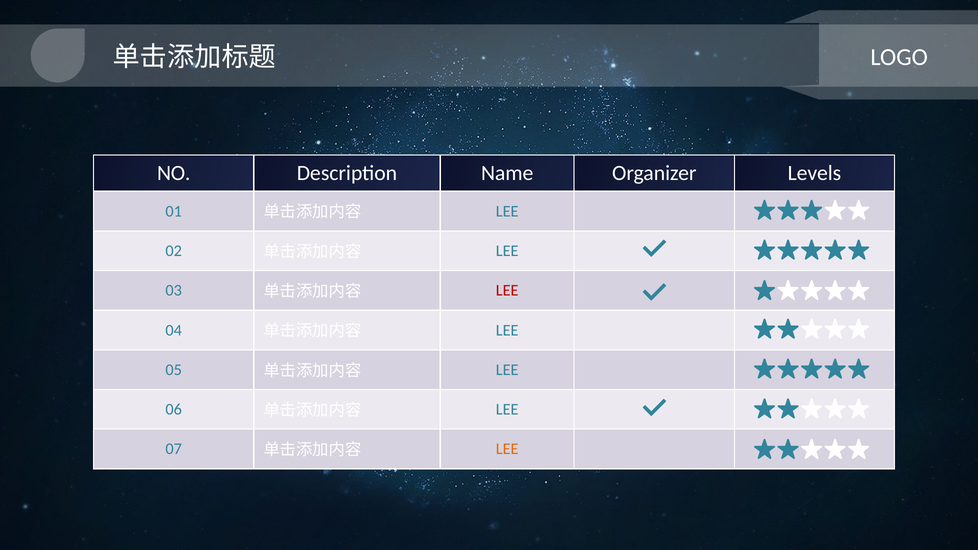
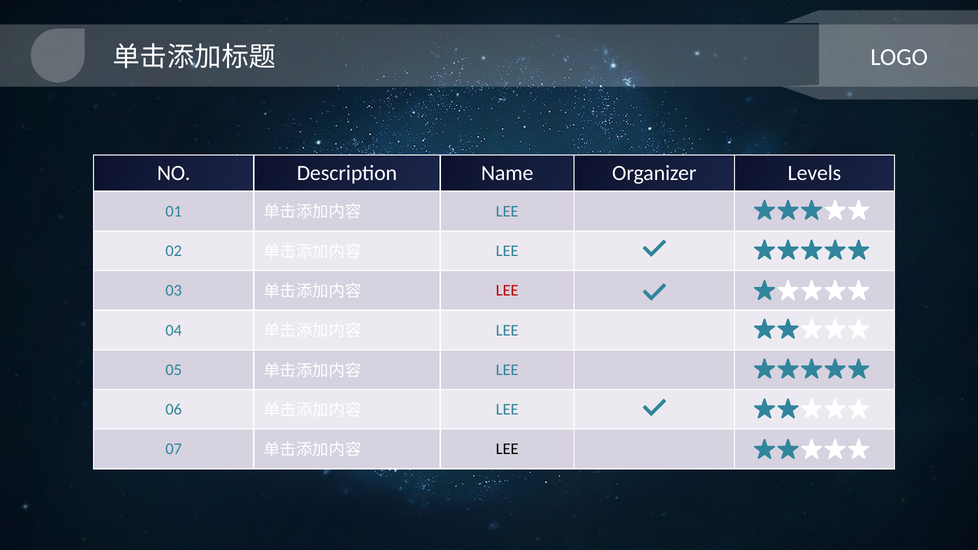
LEE at (507, 449) colour: orange -> black
